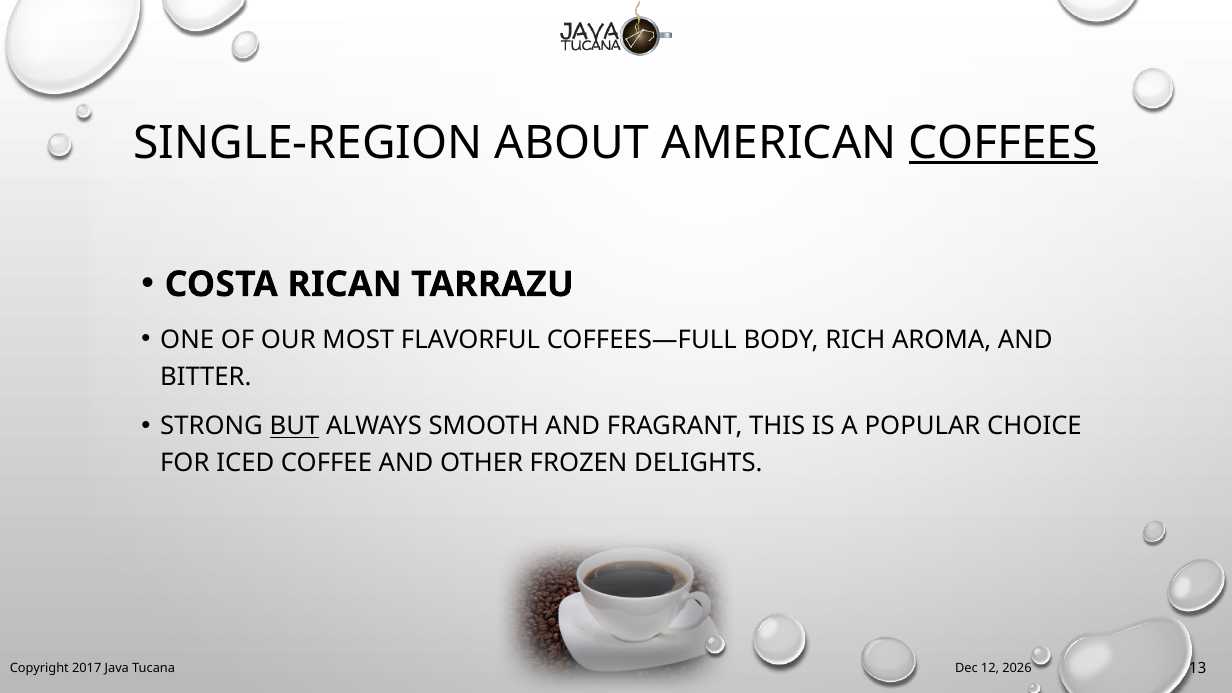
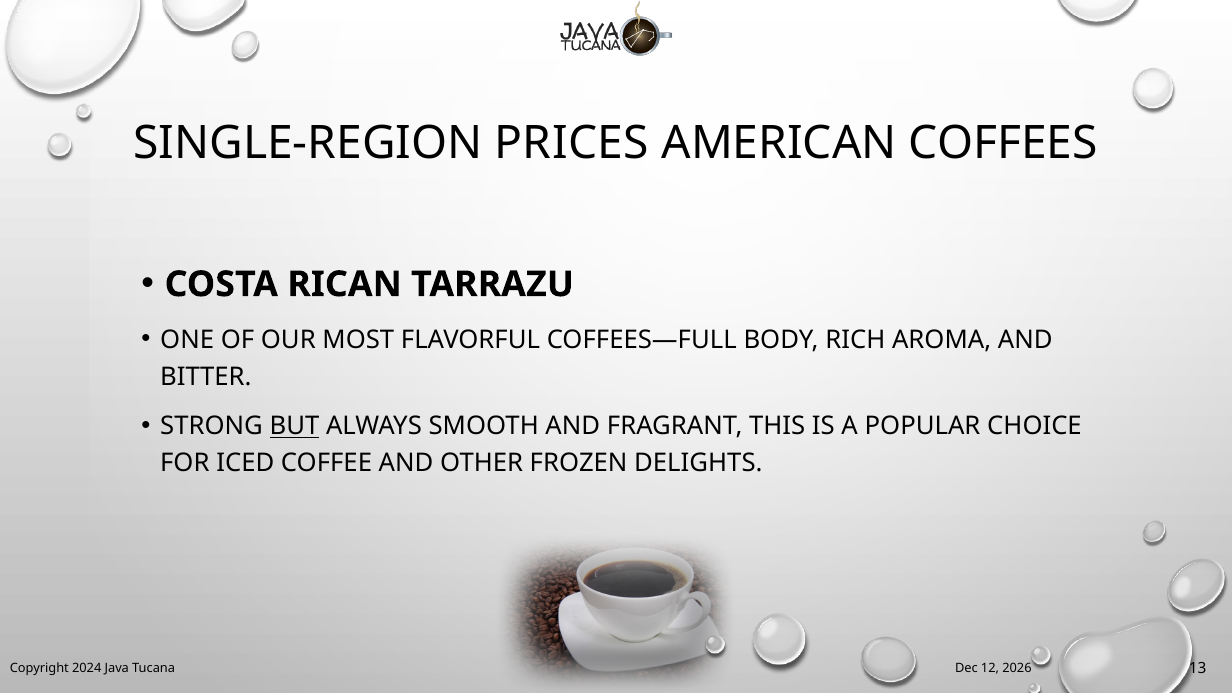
ABOUT: ABOUT -> PRICES
COFFEES underline: present -> none
2017: 2017 -> 2024
